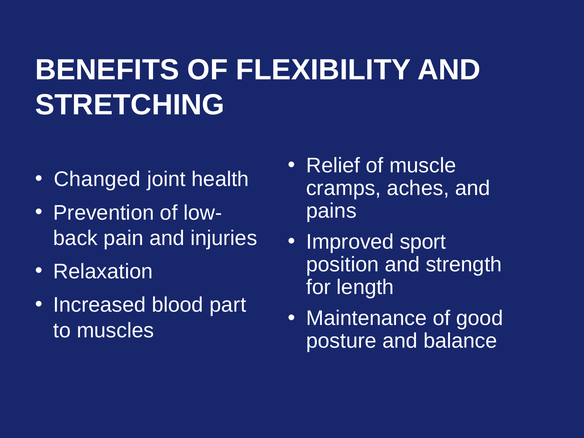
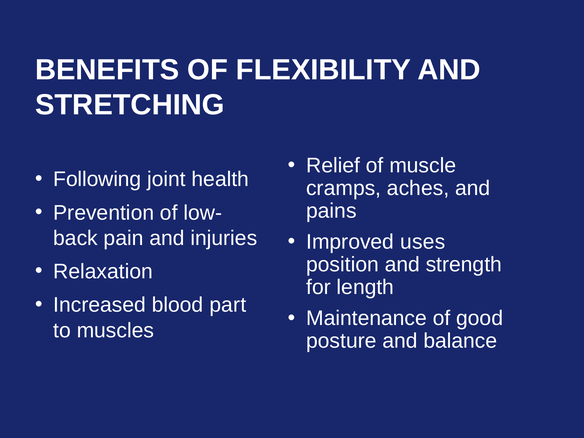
Changed: Changed -> Following
sport: sport -> uses
